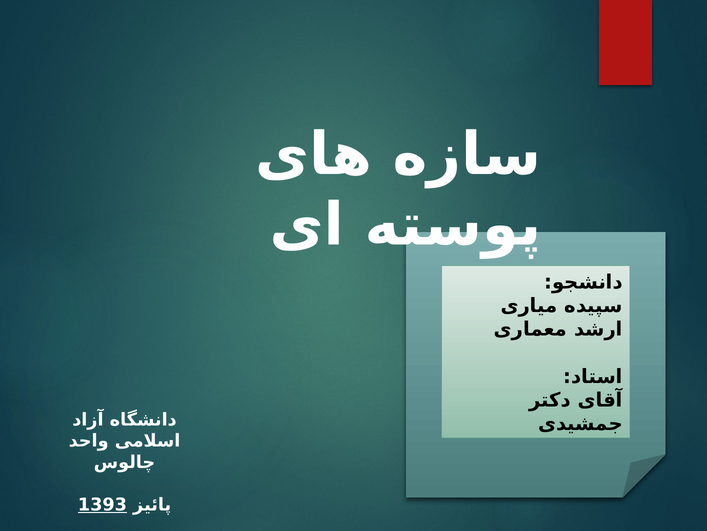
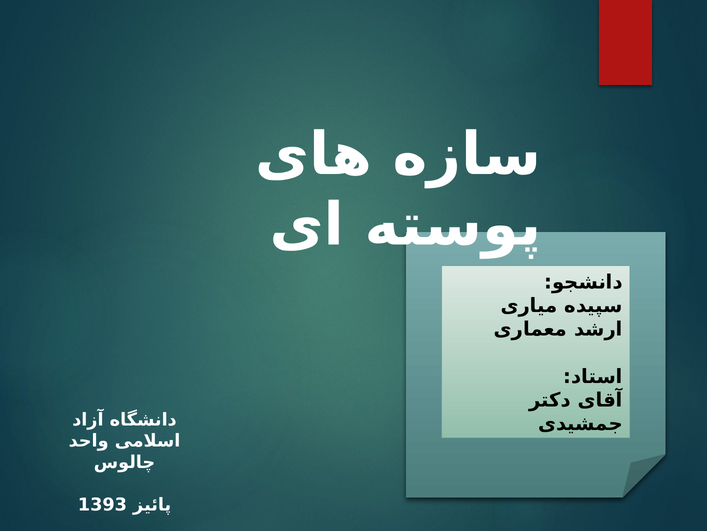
1393 underline: present -> none
